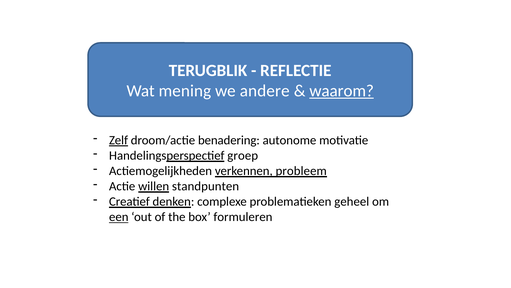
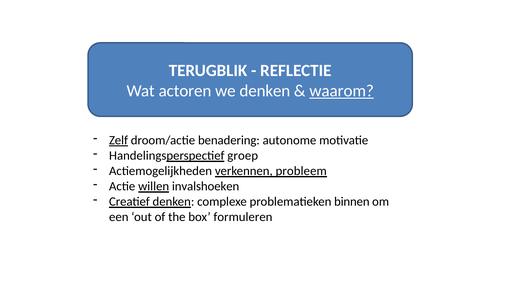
mening: mening -> actoren
we andere: andere -> denken
standpunten: standpunten -> invalshoeken
geheel: geheel -> binnen
een underline: present -> none
